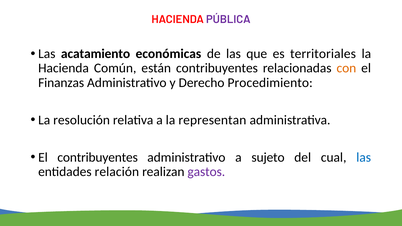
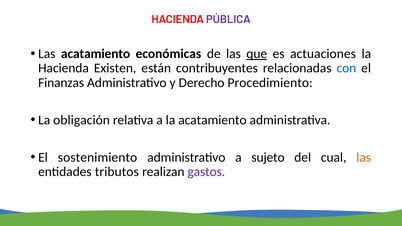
que underline: none -> present
territoriales: territoriales -> actuaciones
Común: Común -> Existen
con colour: orange -> blue
resolución: resolución -> obligación
la representan: representan -> acatamiento
El contribuyentes: contribuyentes -> sostenimiento
las at (364, 157) colour: blue -> orange
relación: relación -> tributos
